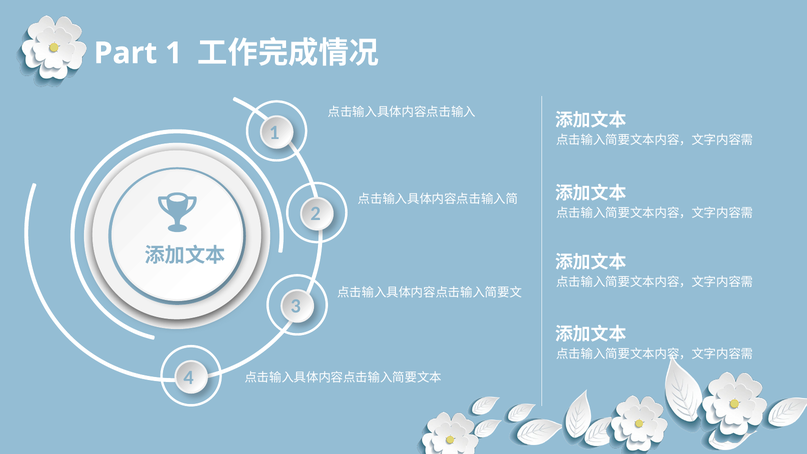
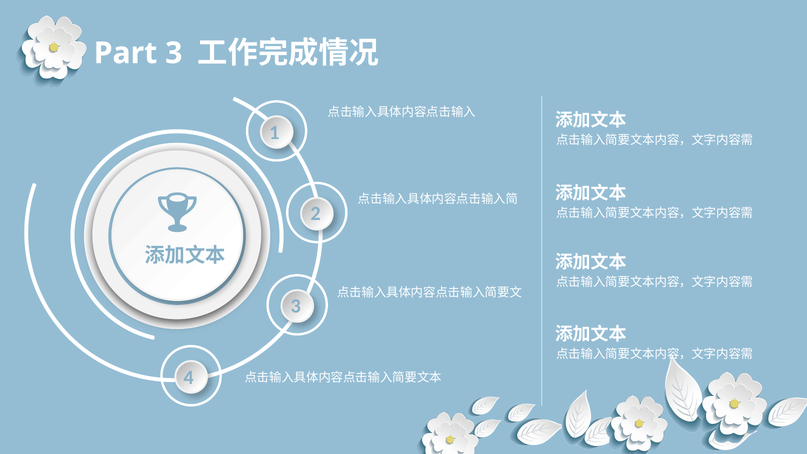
Part 1: 1 -> 3
